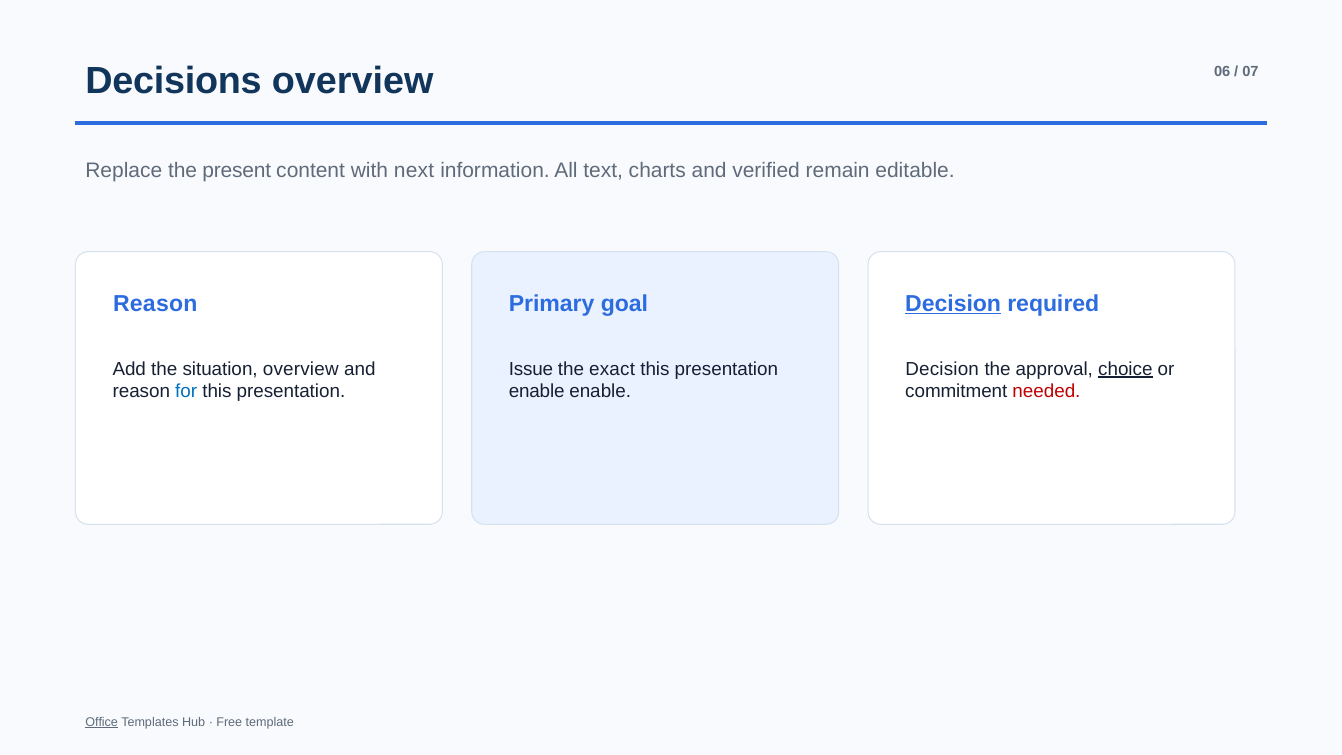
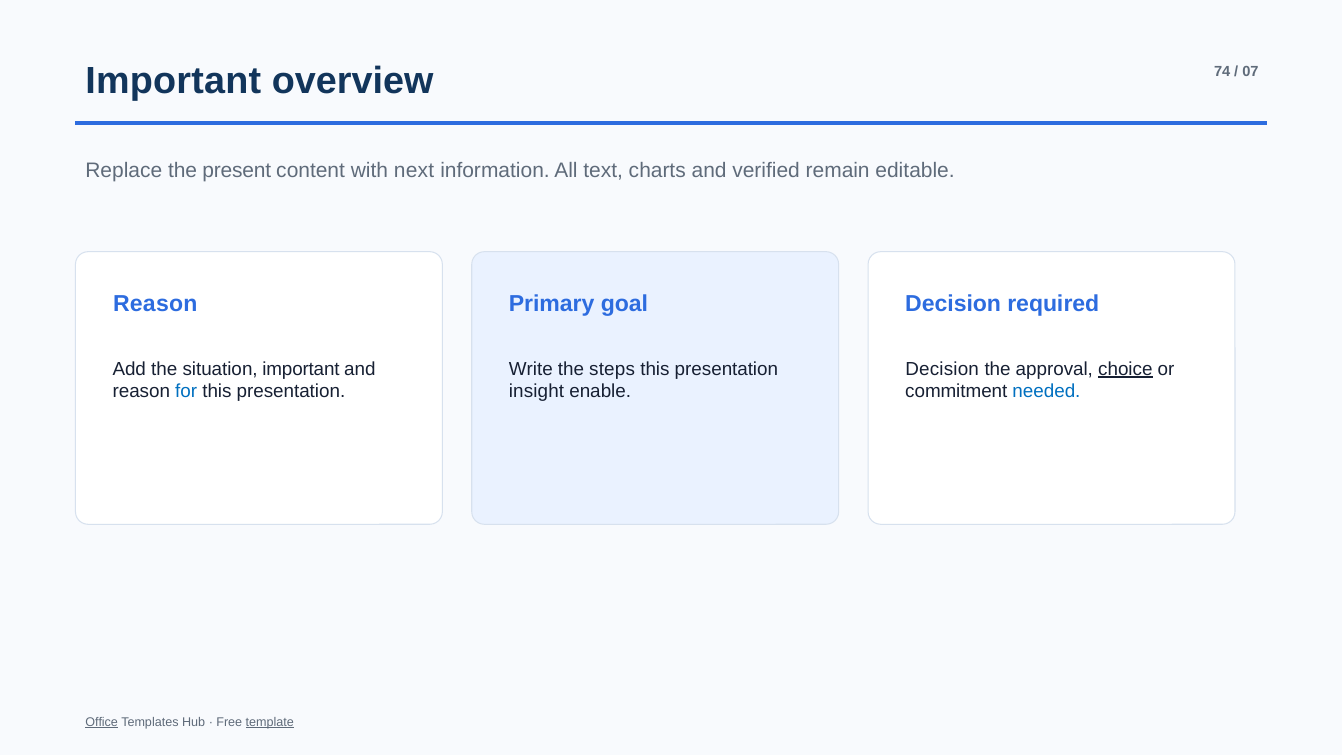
Decisions at (174, 81): Decisions -> Important
06: 06 -> 74
Decision at (953, 303) underline: present -> none
situation overview: overview -> important
Issue: Issue -> Write
exact: exact -> steps
enable at (537, 391): enable -> insight
needed colour: red -> blue
template underline: none -> present
